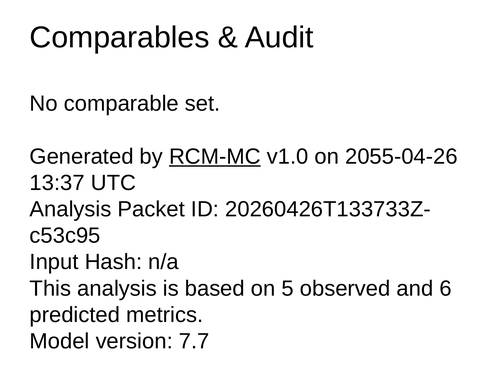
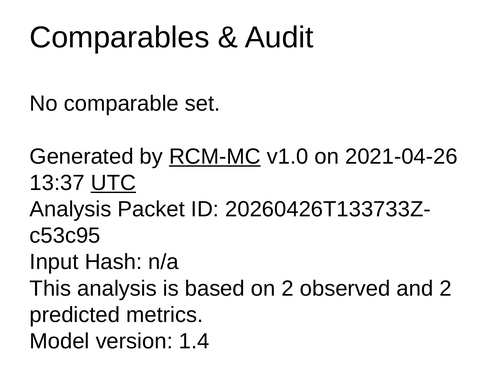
2055-04-26: 2055-04-26 -> 2021-04-26
UTC underline: none -> present
on 5: 5 -> 2
and 6: 6 -> 2
7.7: 7.7 -> 1.4
